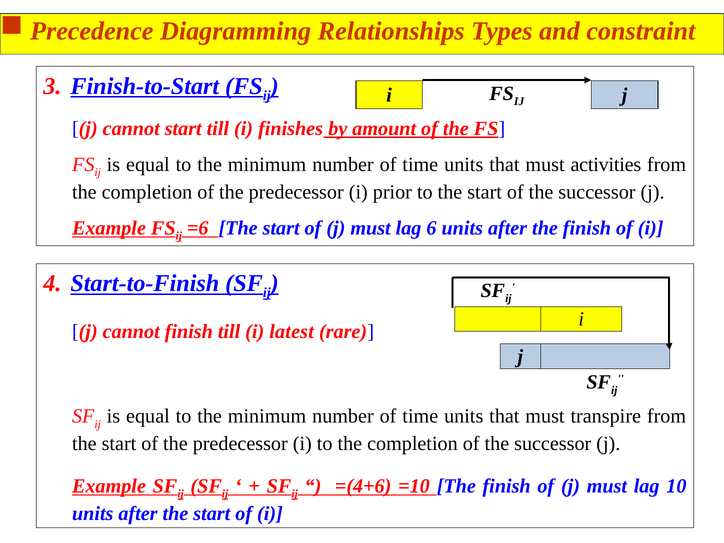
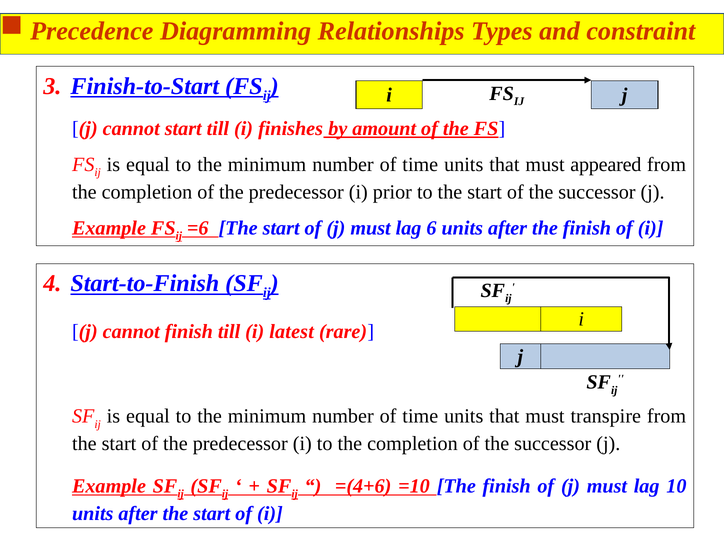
activities: activities -> appeared
